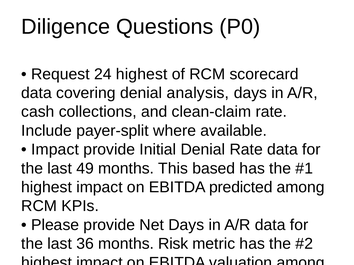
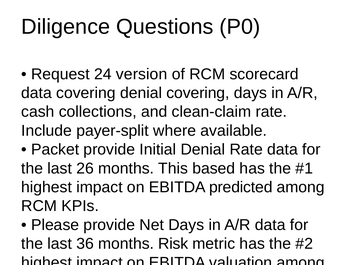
24 highest: highest -> version
denial analysis: analysis -> covering
Impact at (55, 150): Impact -> Packet
49: 49 -> 26
